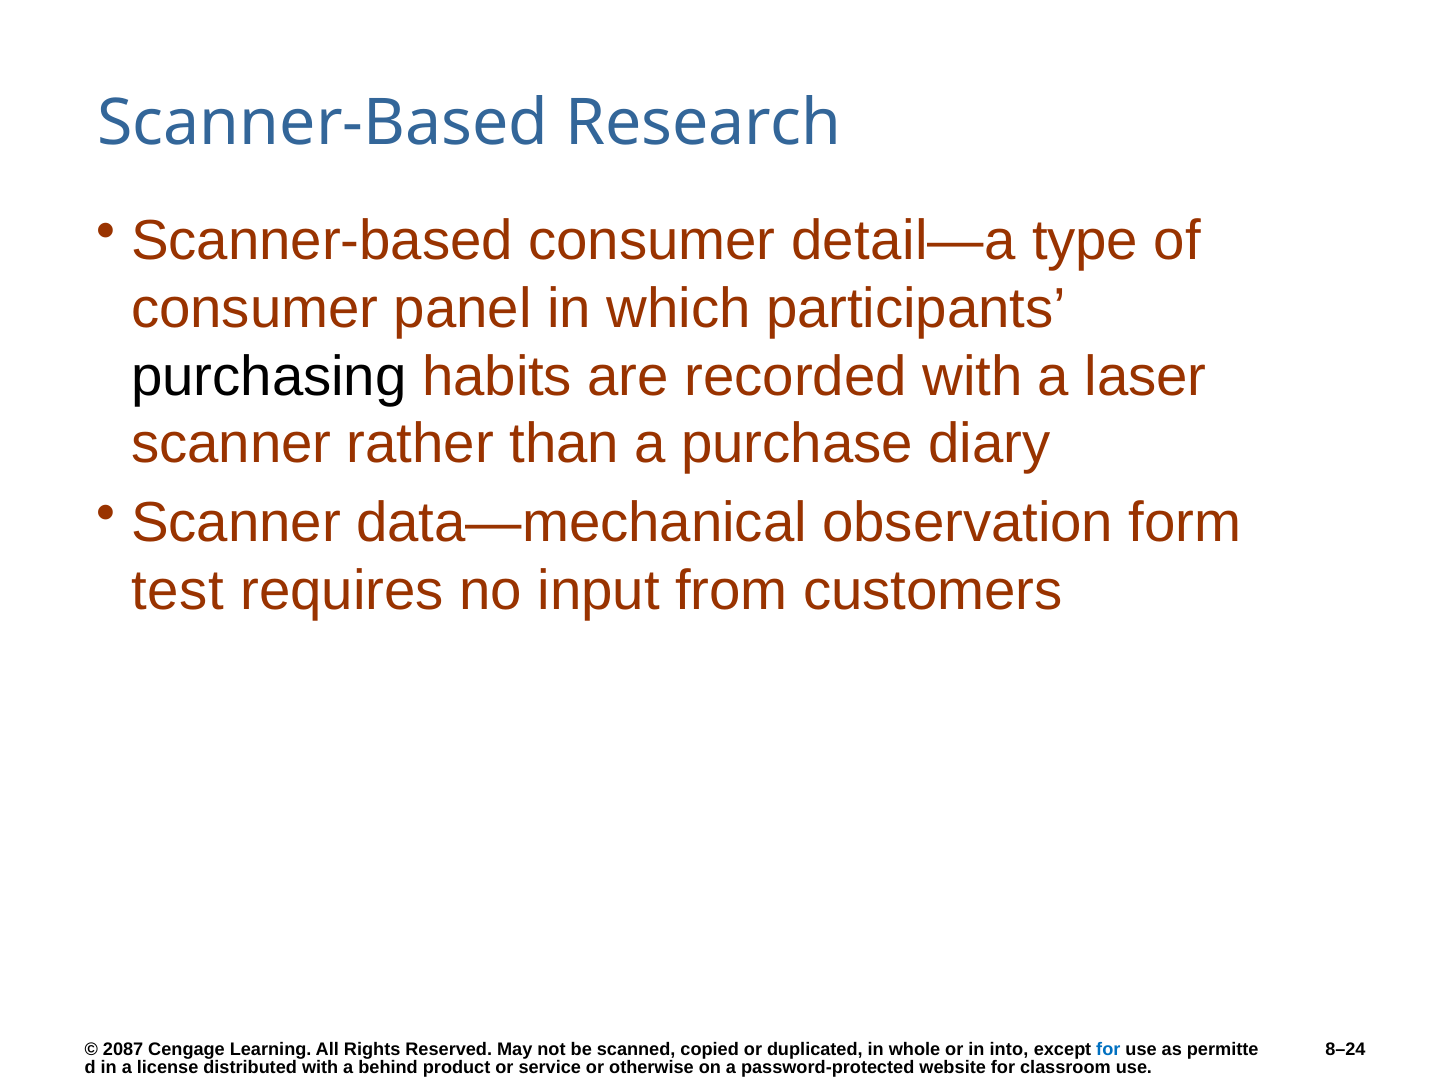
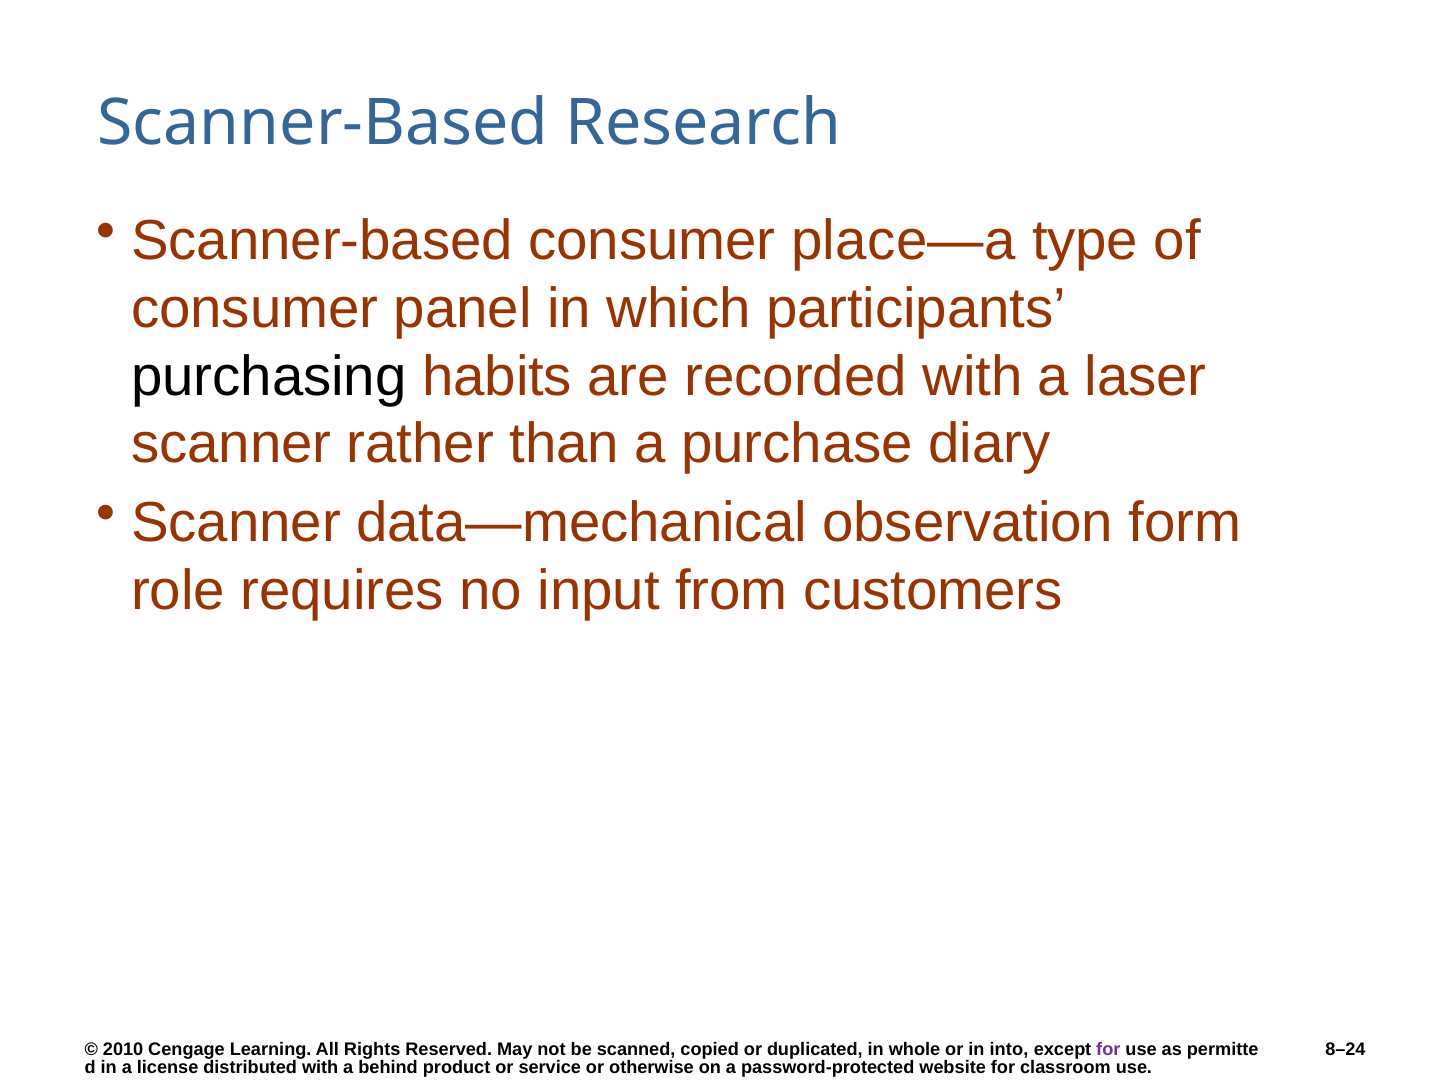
detail—a: detail—a -> place—a
test: test -> role
2087: 2087 -> 2010
for at (1108, 1049) colour: blue -> purple
